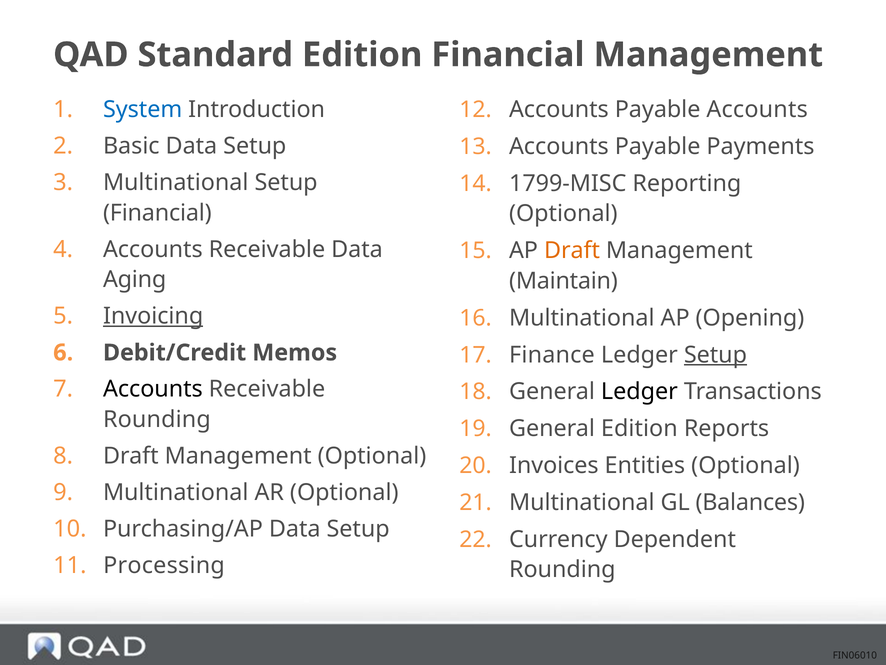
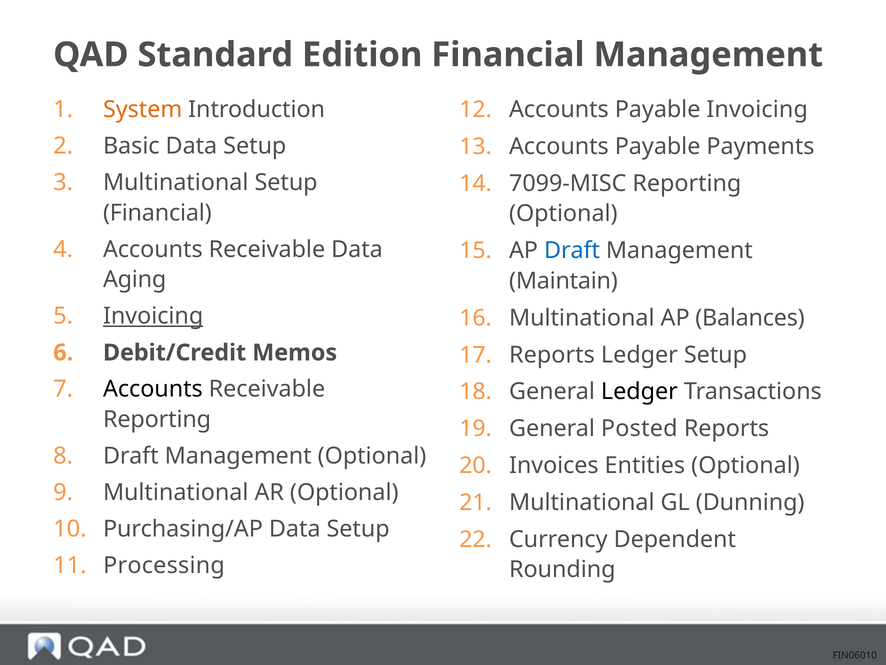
System colour: blue -> orange
Payable Accounts: Accounts -> Invoicing
1799-MISC: 1799-MISC -> 7099-MISC
Draft at (572, 250) colour: orange -> blue
Opening: Opening -> Balances
Finance at (552, 355): Finance -> Reports
Setup at (715, 355) underline: present -> none
Rounding at (157, 419): Rounding -> Reporting
General Edition: Edition -> Posted
Balances: Balances -> Dunning
